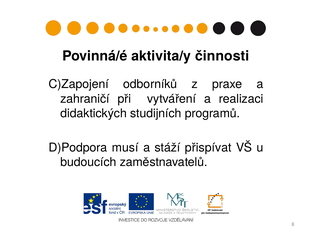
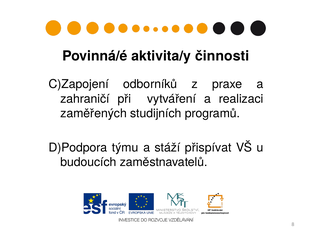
didaktických: didaktických -> zaměřených
musí: musí -> týmu
